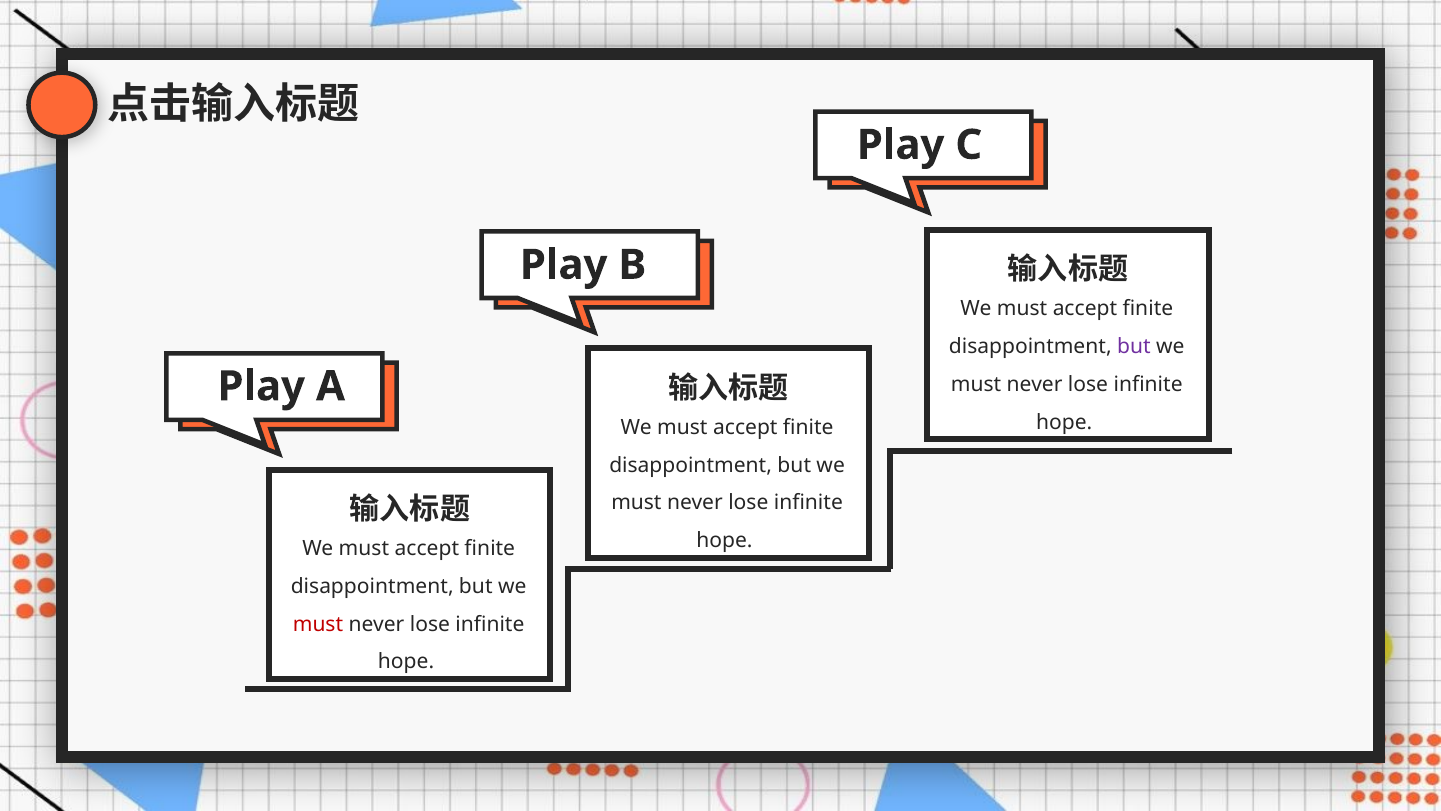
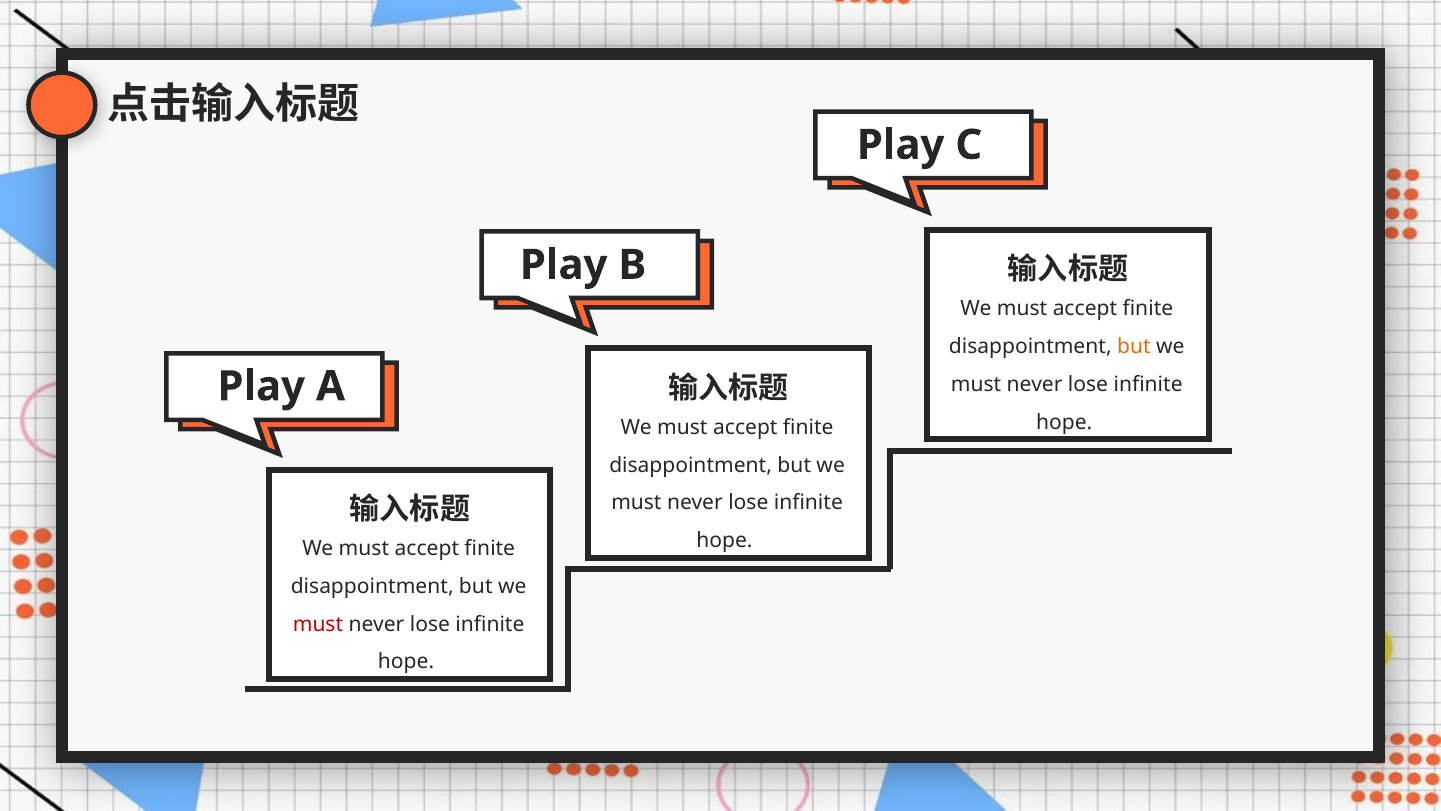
but at (1134, 346) colour: purple -> orange
